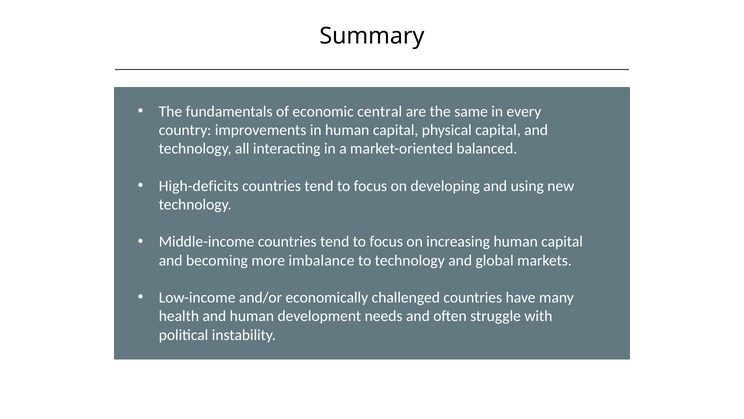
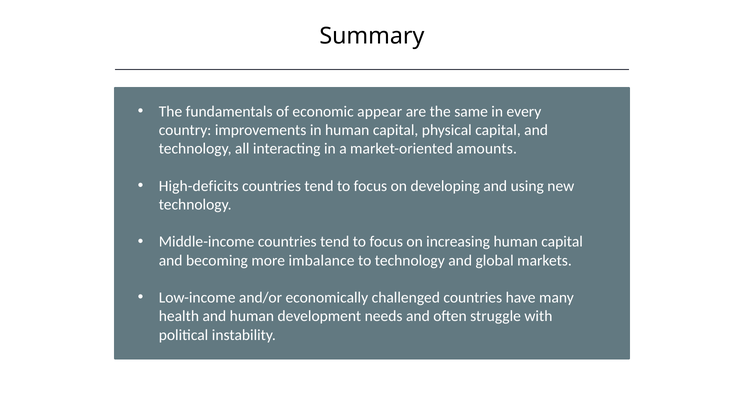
central: central -> appear
balanced: balanced -> amounts
